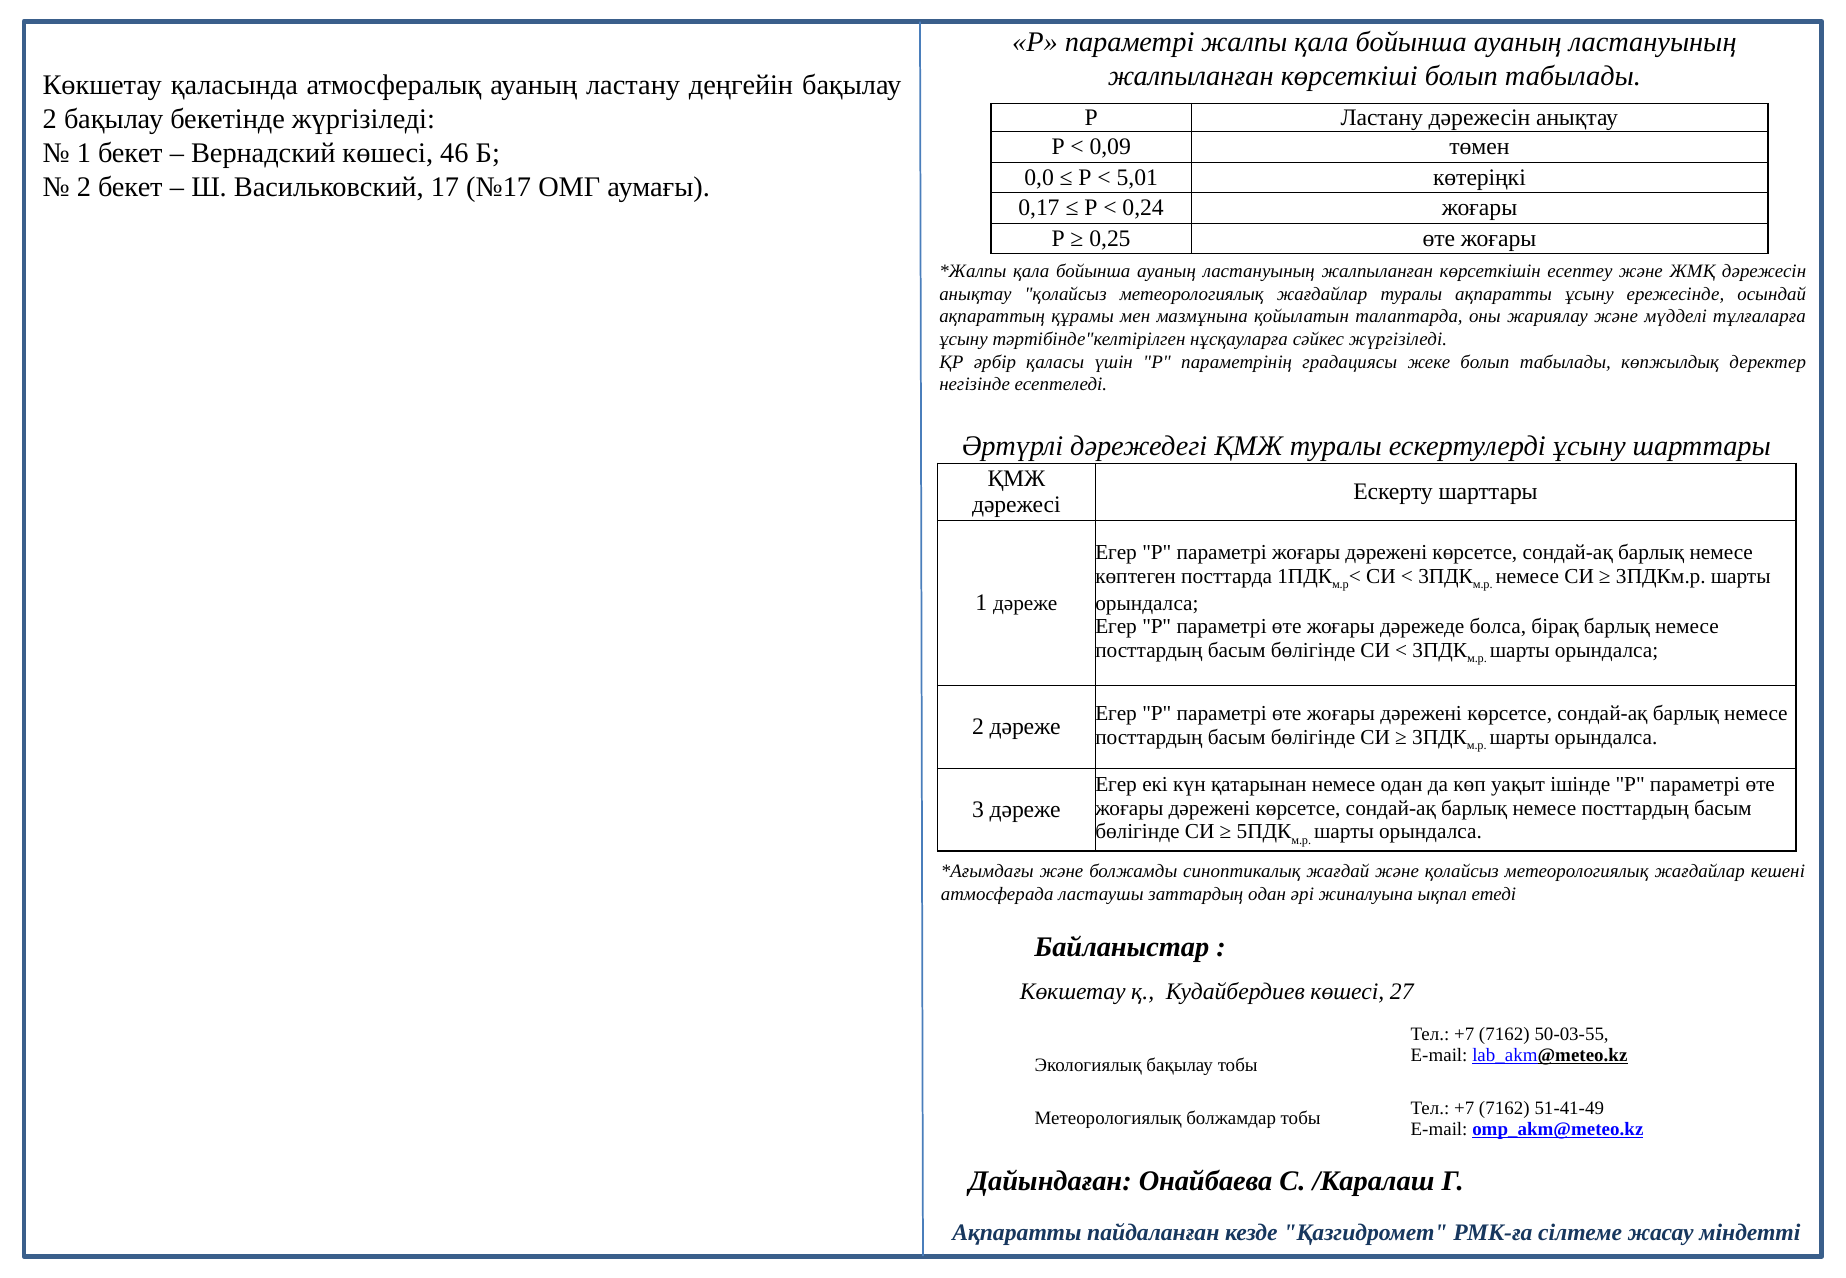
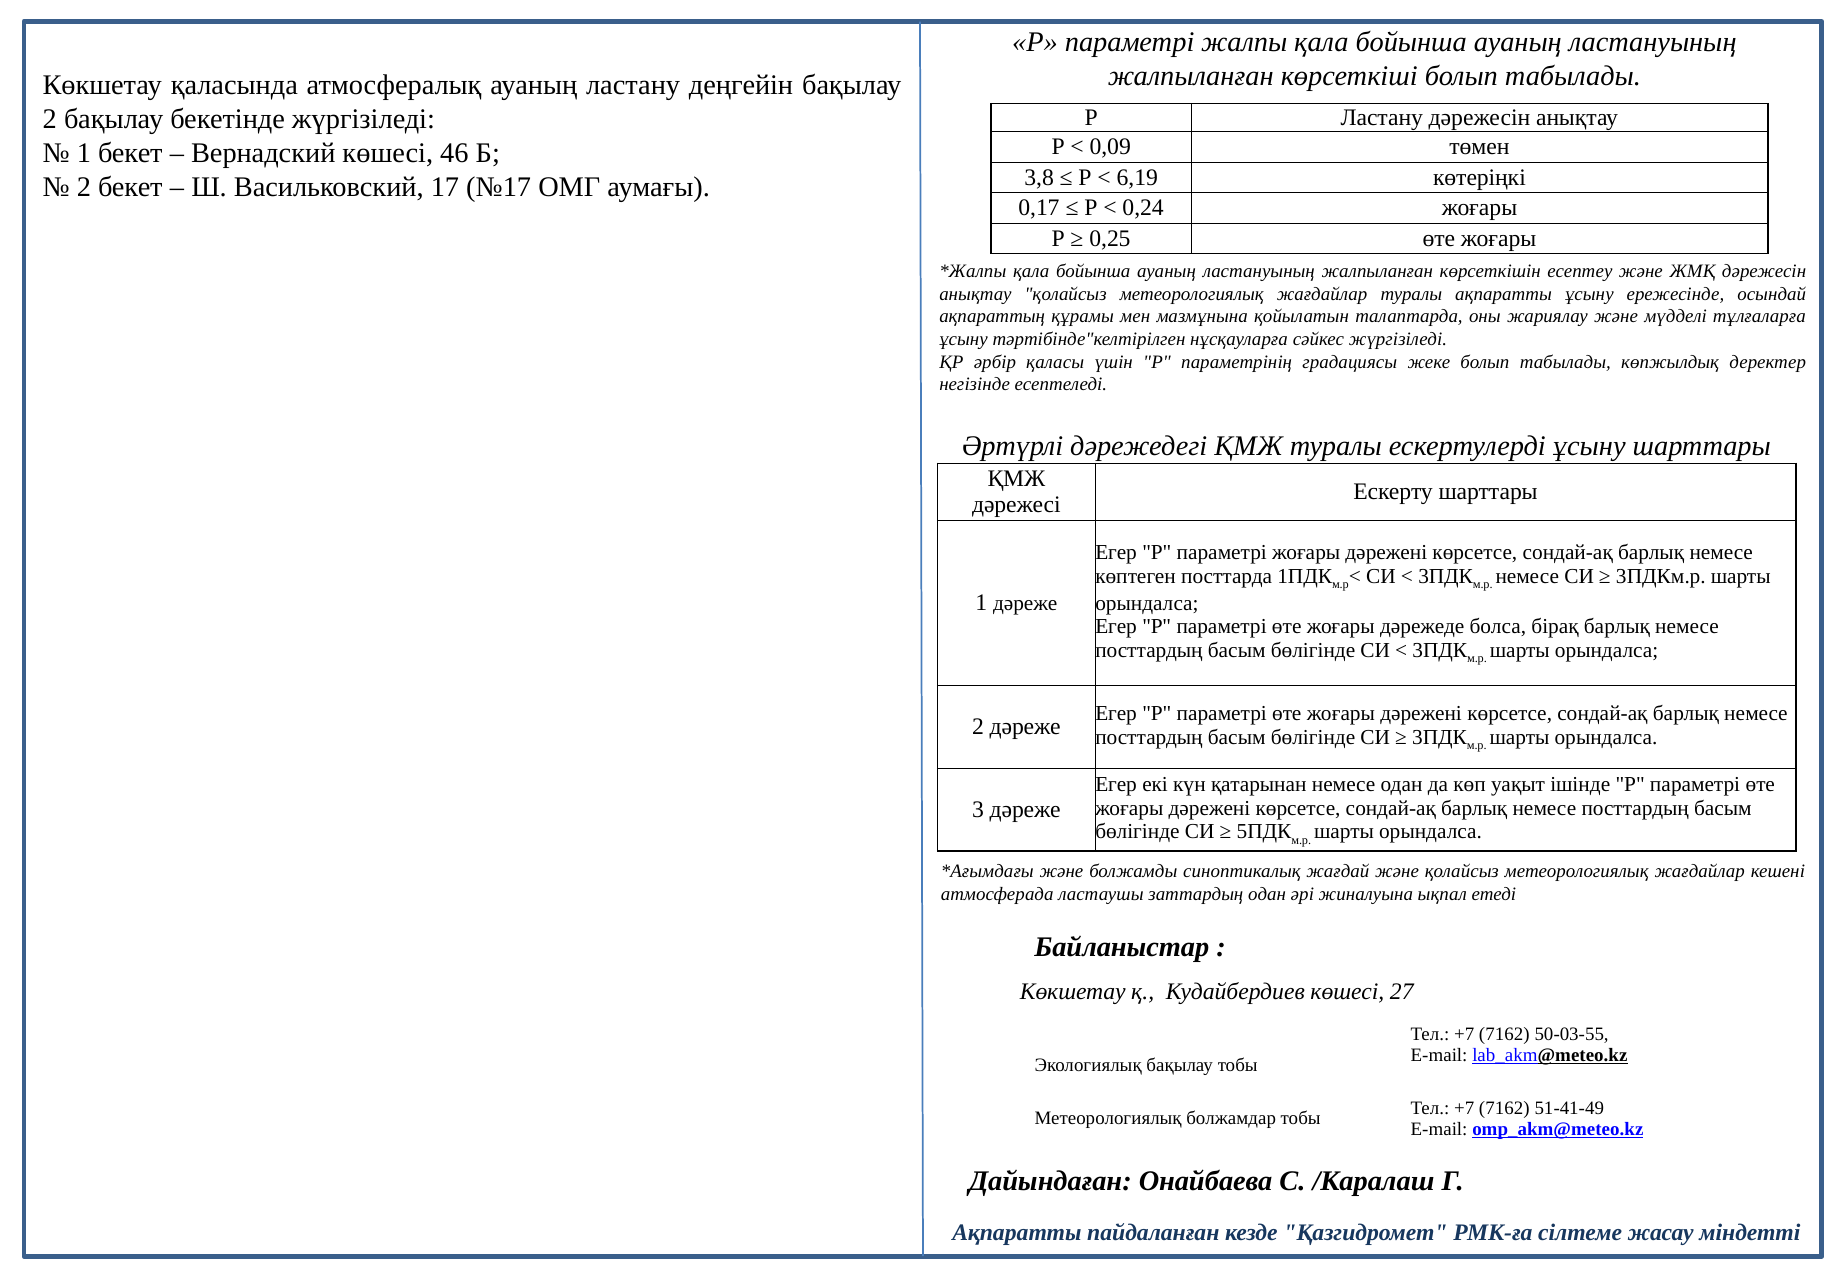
0,0: 0,0 -> 3,8
5,01: 5,01 -> 6,19
